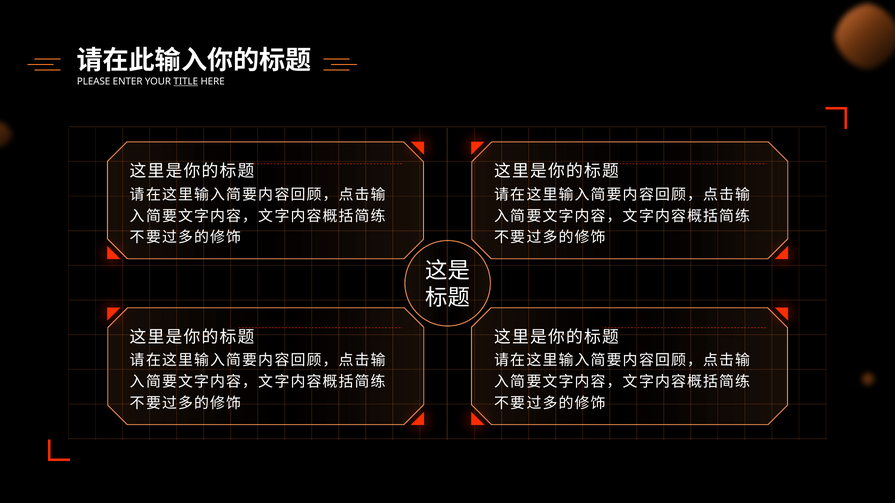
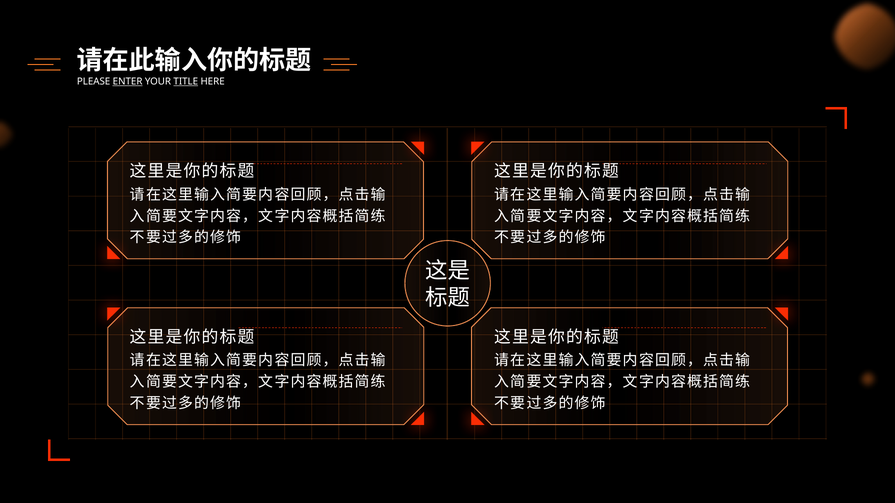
ENTER underline: none -> present
